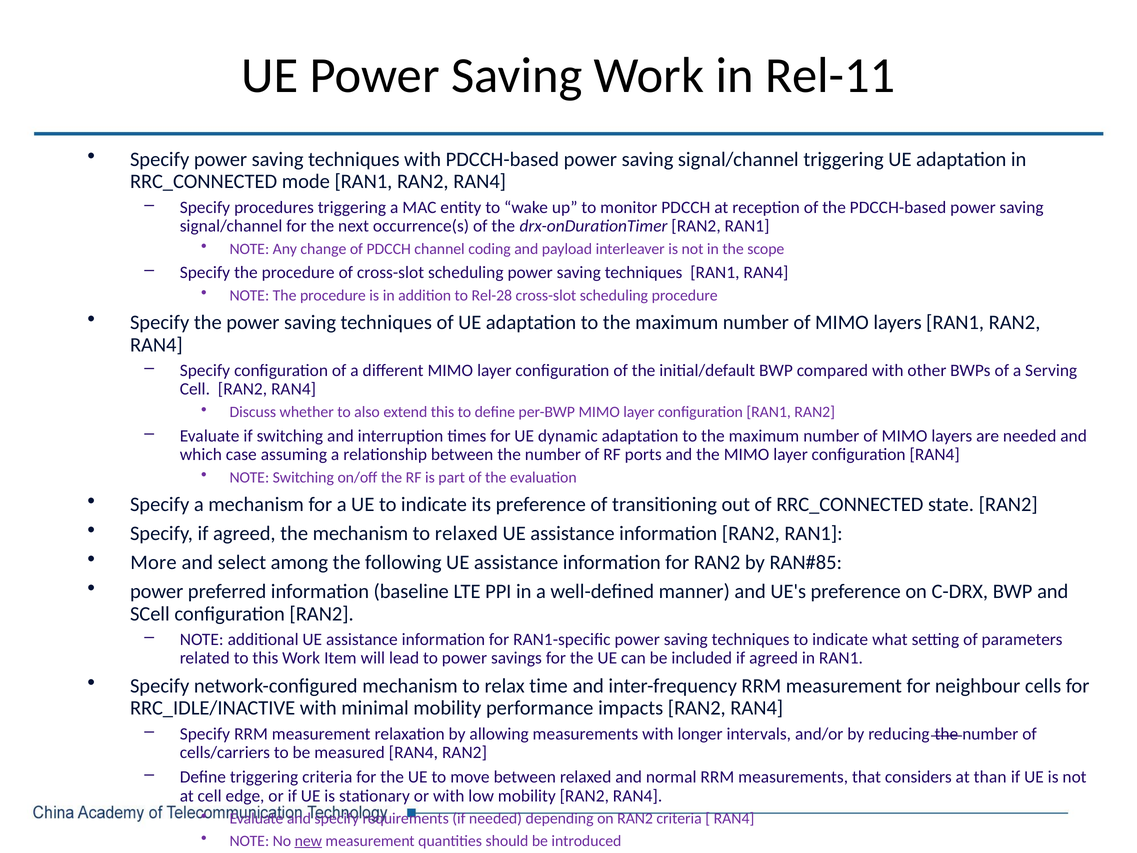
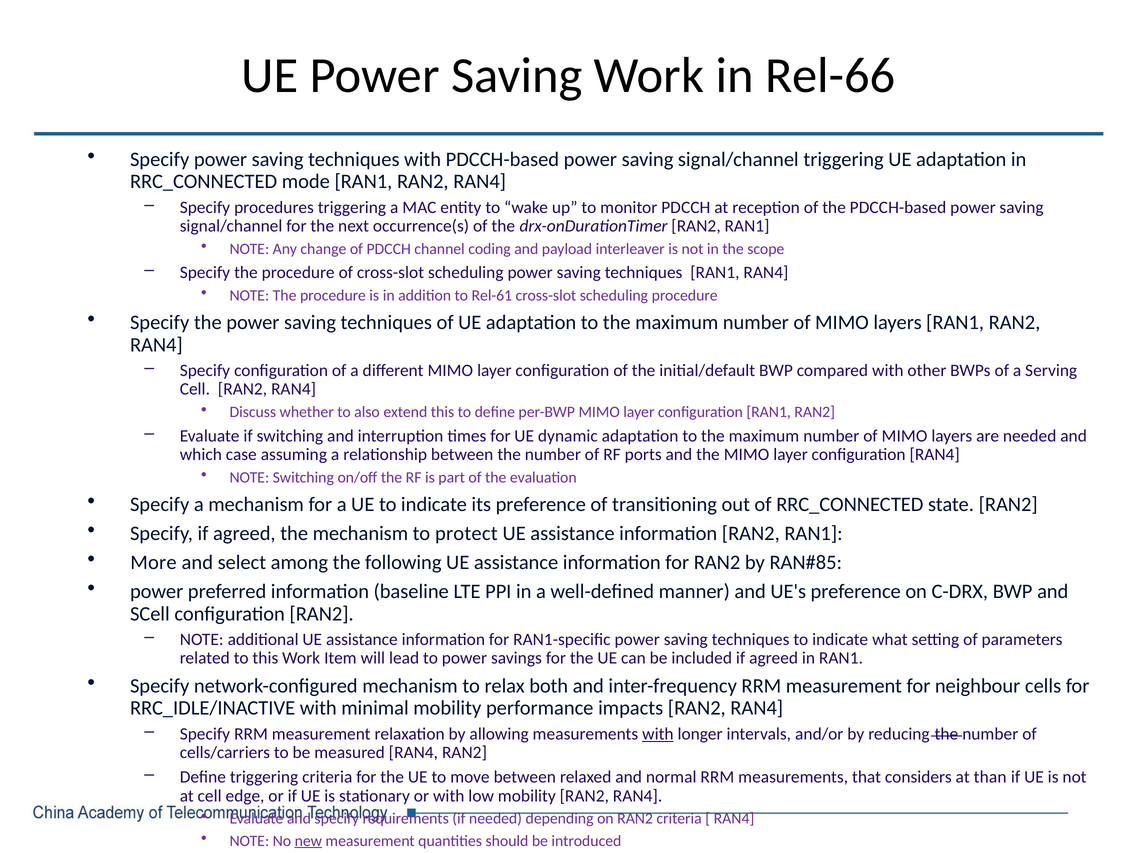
Rel-11: Rel-11 -> Rel-66
Rel-28: Rel-28 -> Rel-61
to relaxed: relaxed -> protect
time: time -> both
with at (658, 734) underline: none -> present
